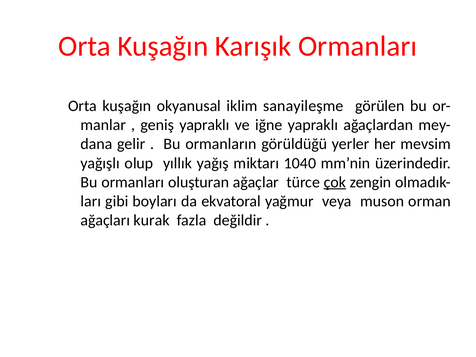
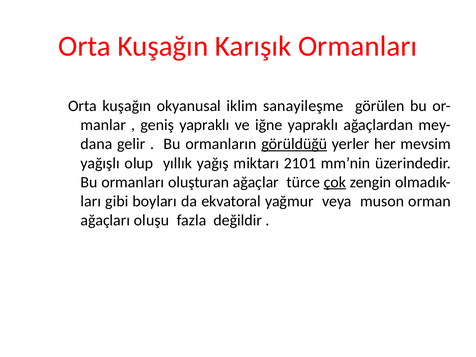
görüldüğü underline: none -> present
1040: 1040 -> 2101
kurak: kurak -> oluşu
